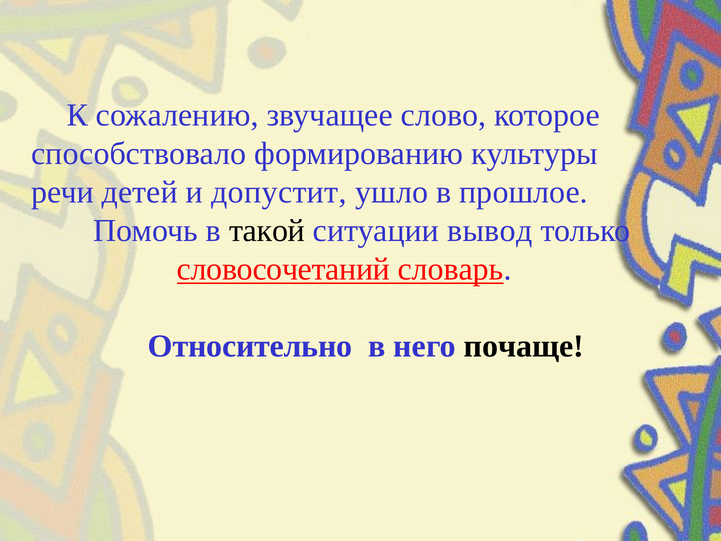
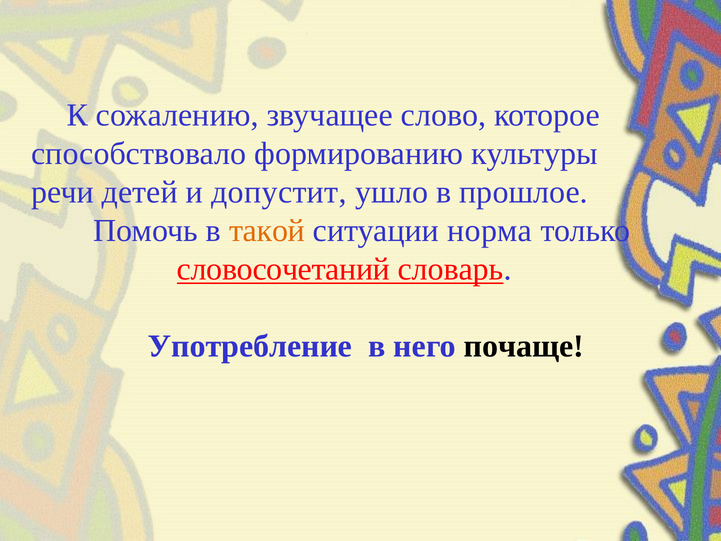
такой colour: black -> orange
вывод: вывод -> норма
Относительно: Относительно -> Употребление
